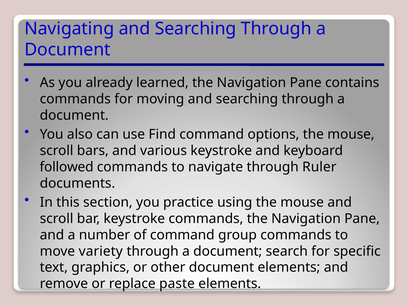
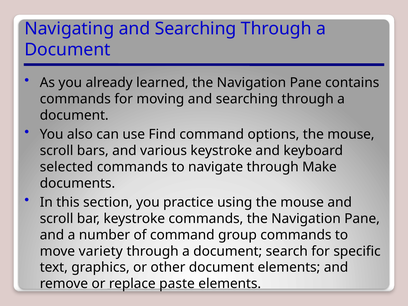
followed: followed -> selected
Ruler: Ruler -> Make
